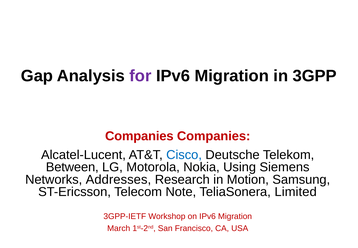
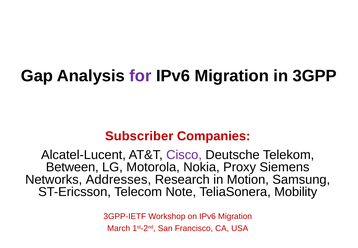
Companies at (139, 136): Companies -> Subscriber
Cisco colour: blue -> purple
Using: Using -> Proxy
Limited: Limited -> Mobility
